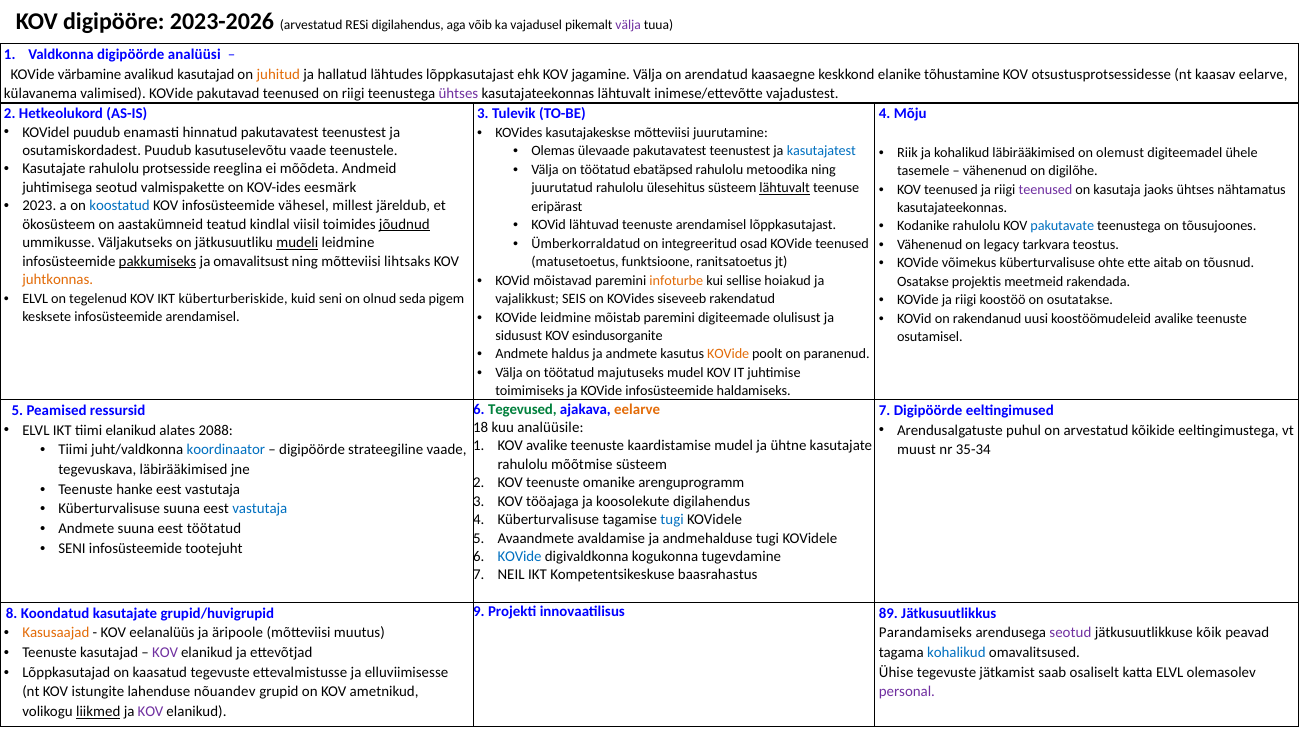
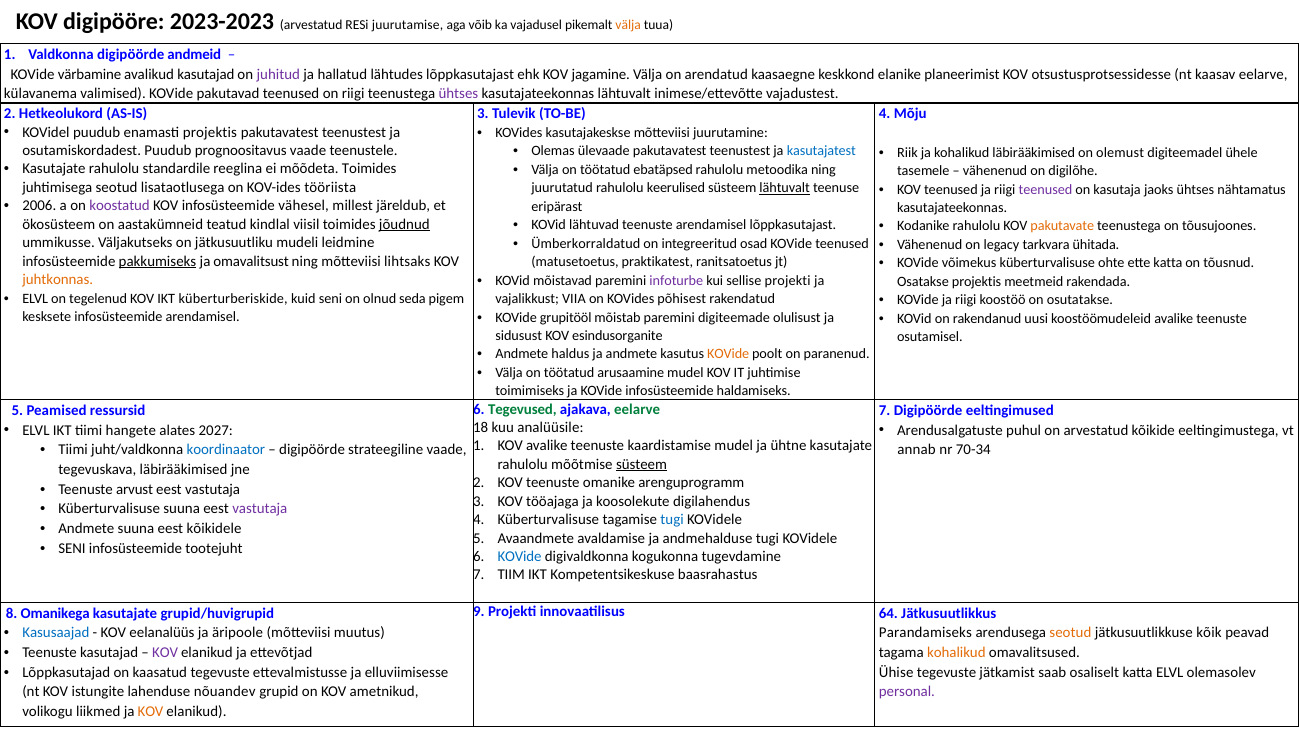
2023-2026: 2023-2026 -> 2023-2023
RESi digilahendus: digilahendus -> juurutamise
välja at (628, 25) colour: purple -> orange
analüüsi: analüüsi -> andmeid
juhitud colour: orange -> purple
tõhustamine: tõhustamine -> planeerimist
enamasti hinnatud: hinnatud -> projektis
kasutuselevõtu: kasutuselevõtu -> prognoositavus
protsesside: protsesside -> standardile
mõõdeta Andmeid: Andmeid -> Toimides
valmispakette: valmispakette -> lisataotlusega
eesmärk: eesmärk -> tööriista
ülesehitus: ülesehitus -> keerulised
2023: 2023 -> 2006
koostatud colour: blue -> purple
pakutavate colour: blue -> orange
mudeli underline: present -> none
teostus: teostus -> ühitada
funktsioone: funktsioone -> praktikatest
ette aitab: aitab -> katta
infoturbe colour: orange -> purple
sellise hoiakud: hoiakud -> projekti
SEIS: SEIS -> VIIA
siseveeb: siseveeb -> põhisest
KOVide leidmine: leidmine -> grupitööl
majutuseks: majutuseks -> arusaamine
eelarve at (637, 409) colour: orange -> green
tiimi elanikud: elanikud -> hangete
2088: 2088 -> 2027
muust: muust -> annab
35-34: 35-34 -> 70-34
süsteem at (642, 464) underline: none -> present
hanke: hanke -> arvust
vastutaja at (260, 509) colour: blue -> purple
eest töötatud: töötatud -> kõikidele
NEIL: NEIL -> TIIM
89: 89 -> 64
Koondatud: Koondatud -> Omanikega
Kasusaajad colour: orange -> blue
seotud at (1070, 633) colour: purple -> orange
kohalikud at (956, 652) colour: blue -> orange
liikmed underline: present -> none
KOV at (151, 711) colour: purple -> orange
